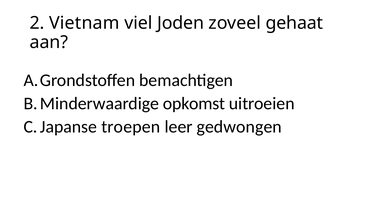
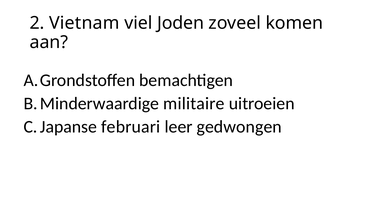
gehaat: gehaat -> komen
opkomst: opkomst -> militaire
troepen: troepen -> februari
